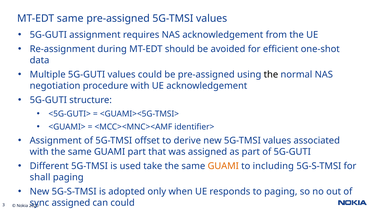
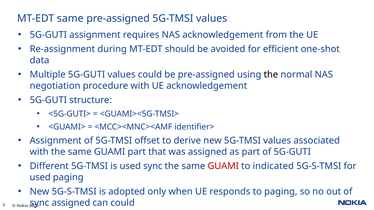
used take: take -> sync
GUAMI at (223, 166) colour: orange -> red
including: including -> indicated
shall at (40, 178): shall -> used
